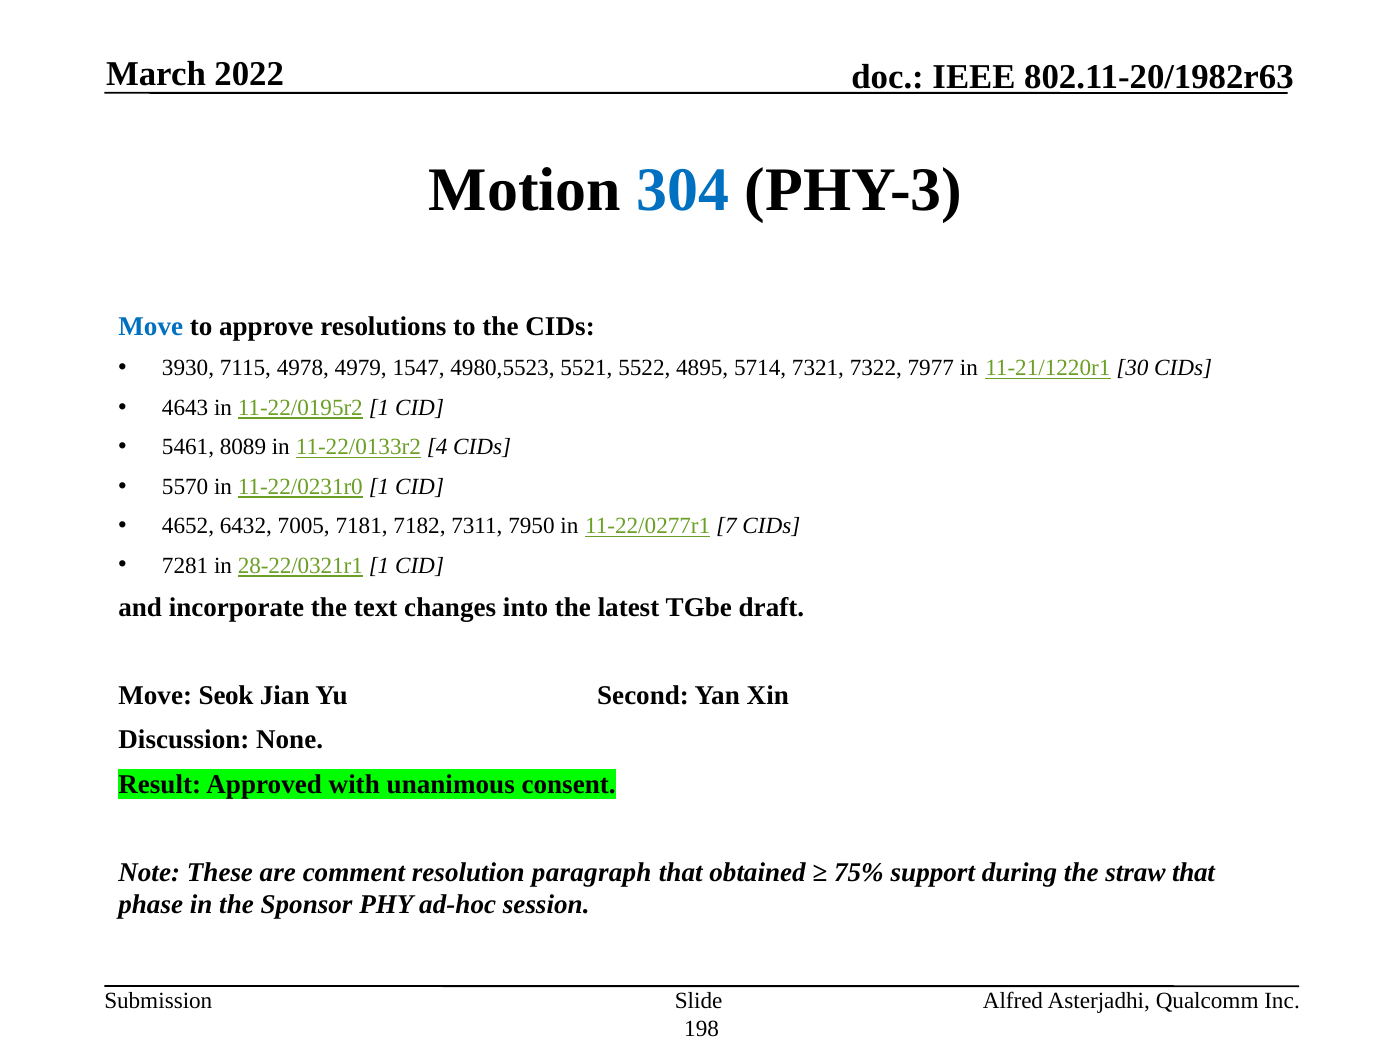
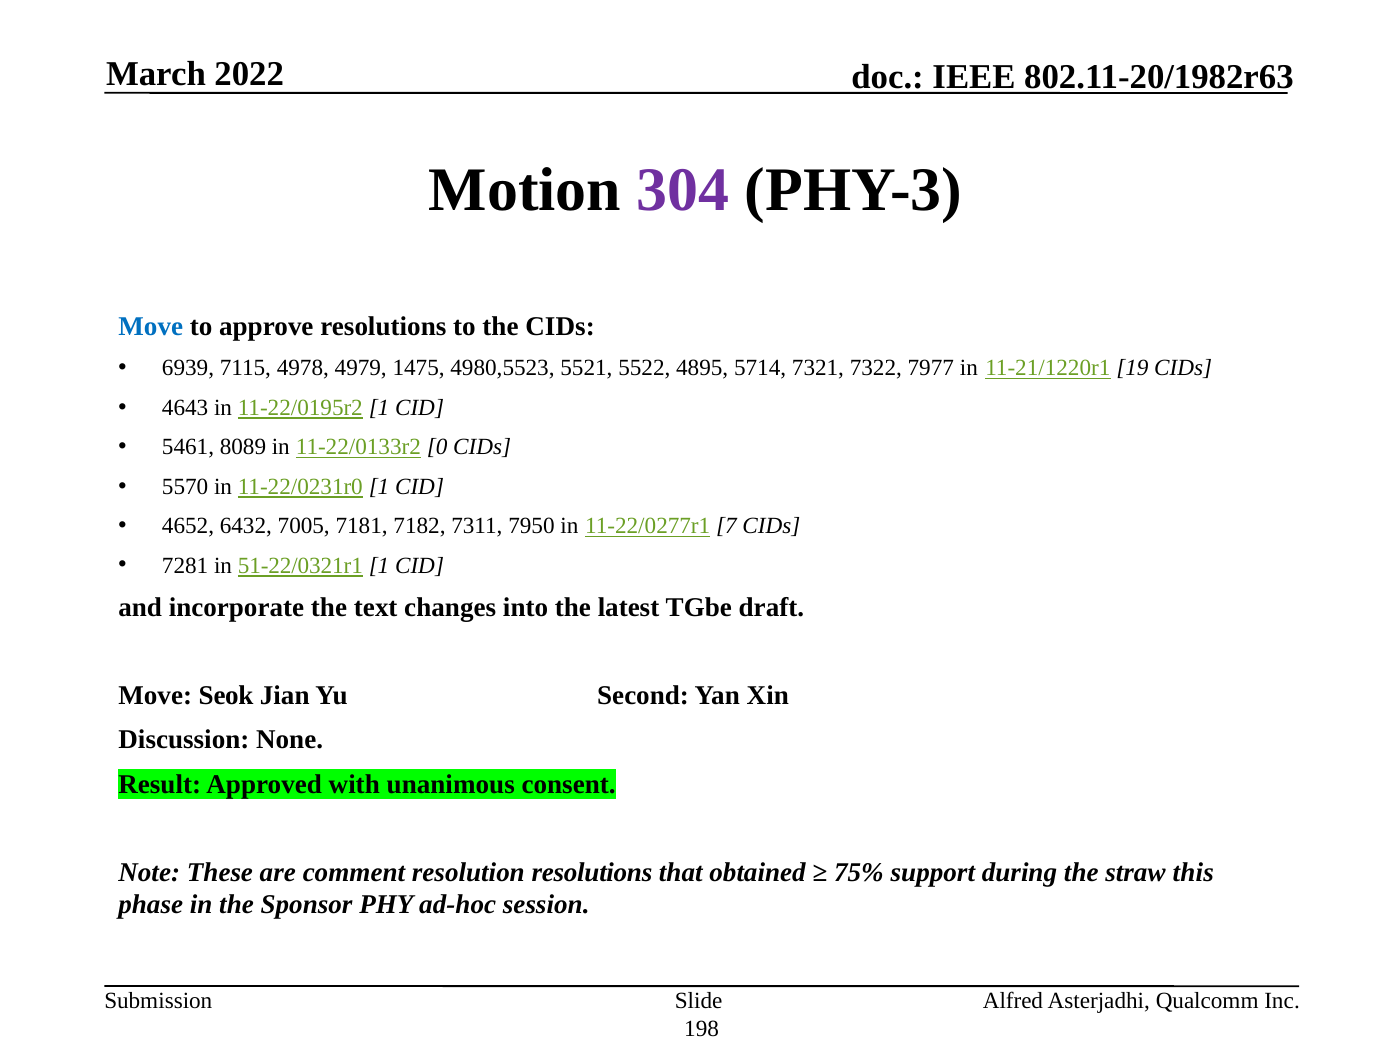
304 colour: blue -> purple
3930: 3930 -> 6939
1547: 1547 -> 1475
30: 30 -> 19
4: 4 -> 0
28-22/0321r1: 28-22/0321r1 -> 51-22/0321r1
resolution paragraph: paragraph -> resolutions
straw that: that -> this
